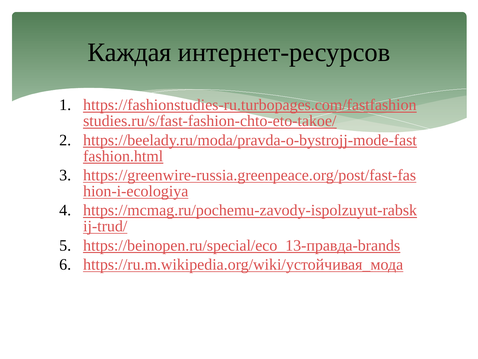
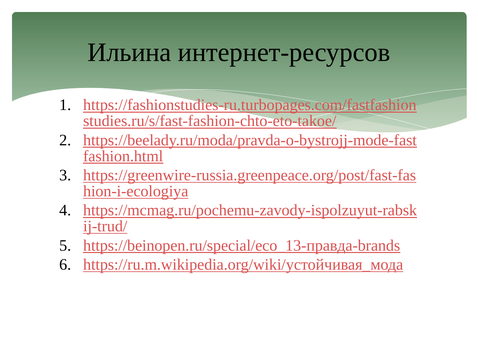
Каждая: Каждая -> Ильина
